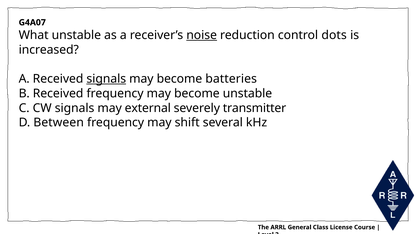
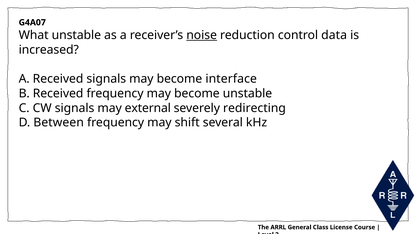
dots: dots -> data
signals at (106, 79) underline: present -> none
batteries: batteries -> interface
transmitter: transmitter -> redirecting
